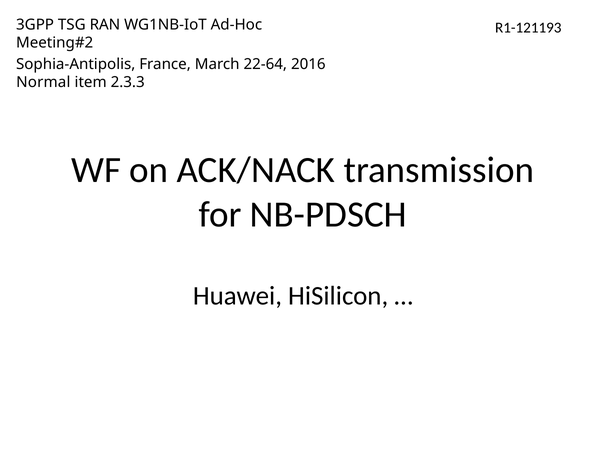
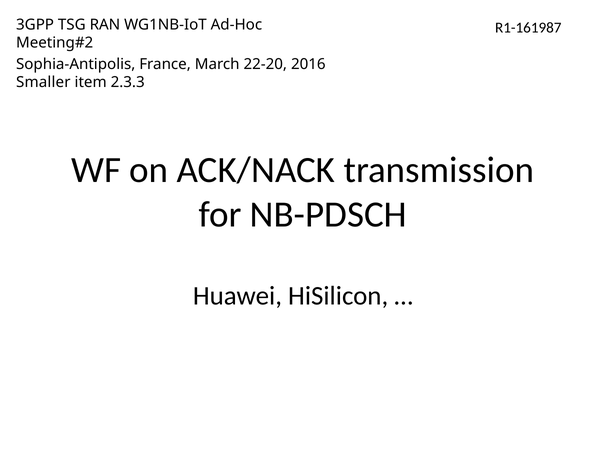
R1-121193: R1-121193 -> R1-161987
22-64: 22-64 -> 22-20
Normal: Normal -> Smaller
